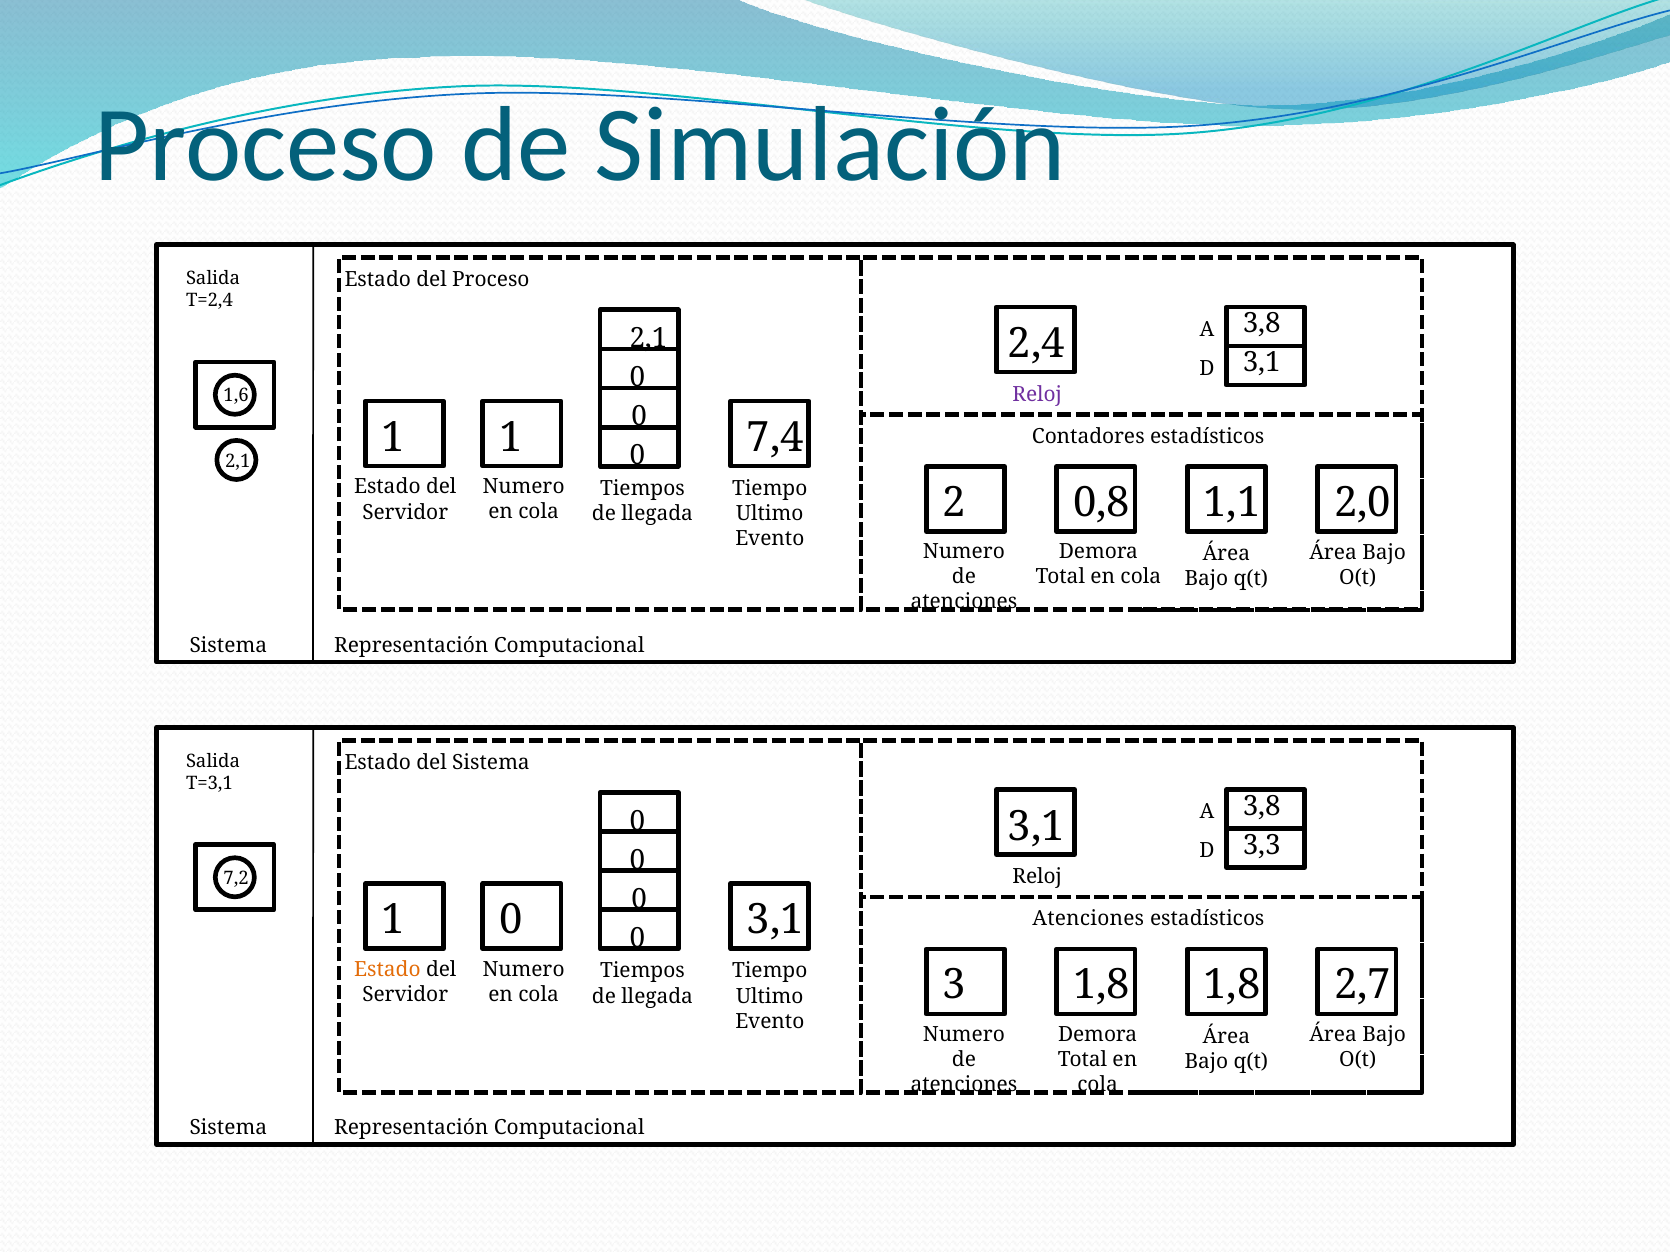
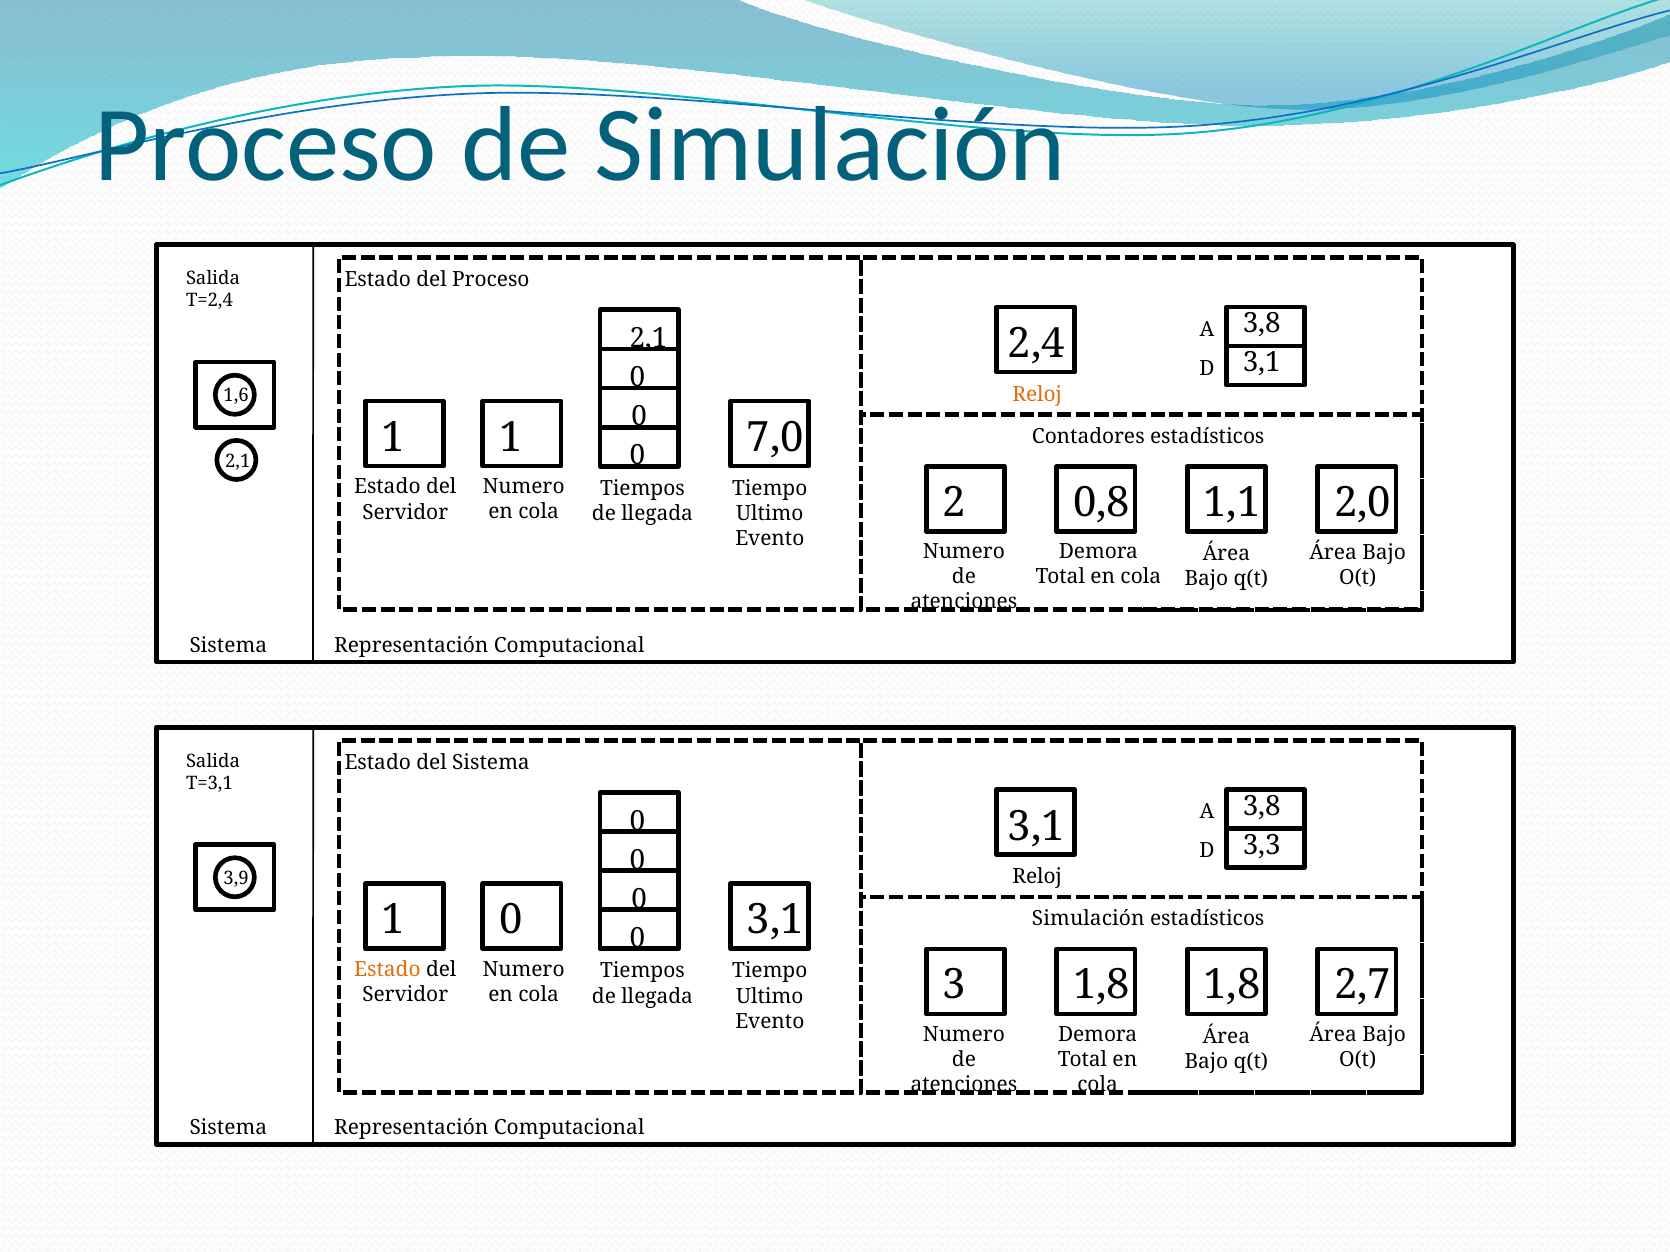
Reloj at (1037, 394) colour: purple -> orange
7,4: 7,4 -> 7,0
7,2: 7,2 -> 3,9
Atenciones at (1088, 919): Atenciones -> Simulación
